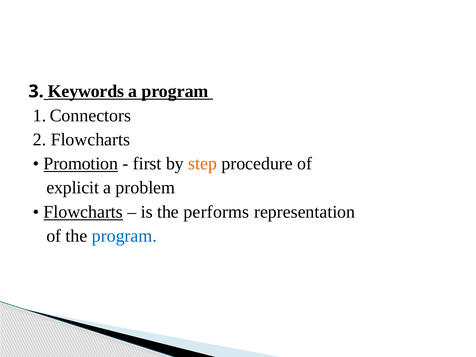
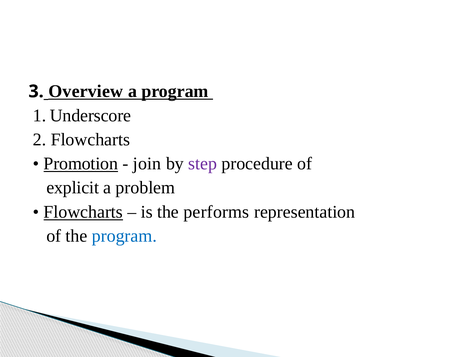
Keywords: Keywords -> Overview
Connectors: Connectors -> Underscore
first: first -> join
step colour: orange -> purple
